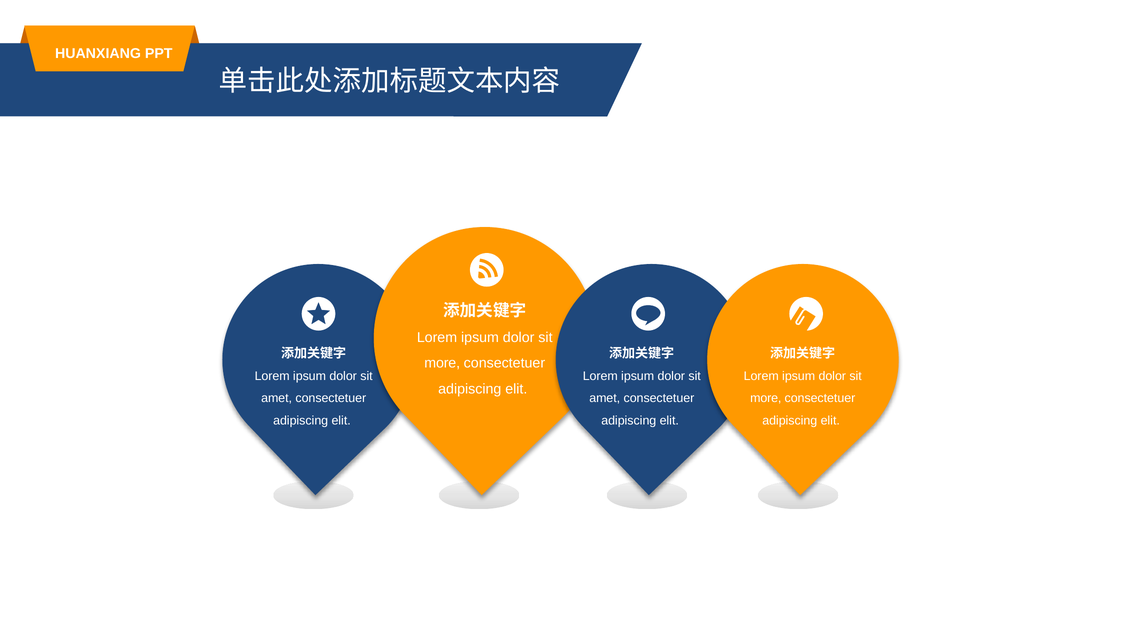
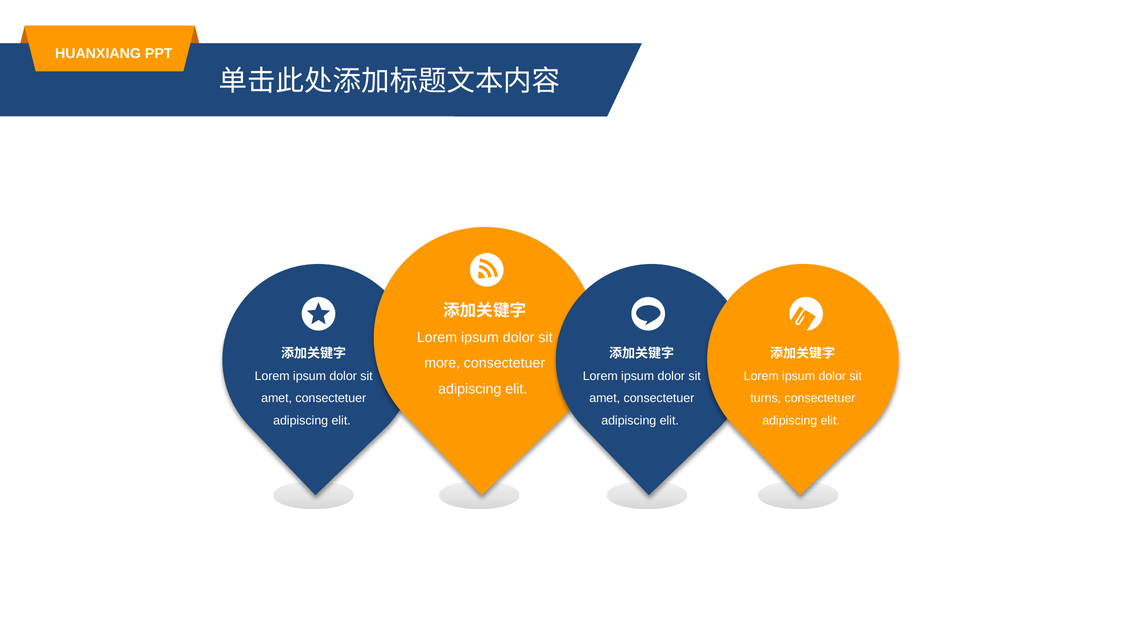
more at (766, 398): more -> turns
